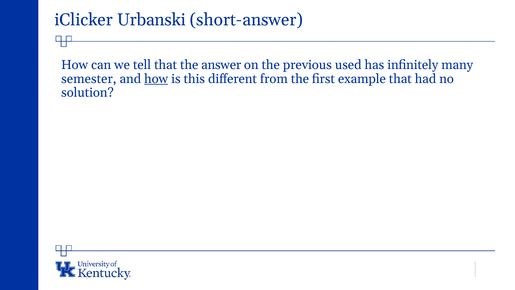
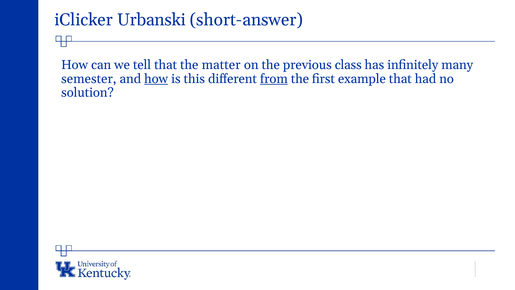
answer: answer -> matter
used: used -> class
from underline: none -> present
